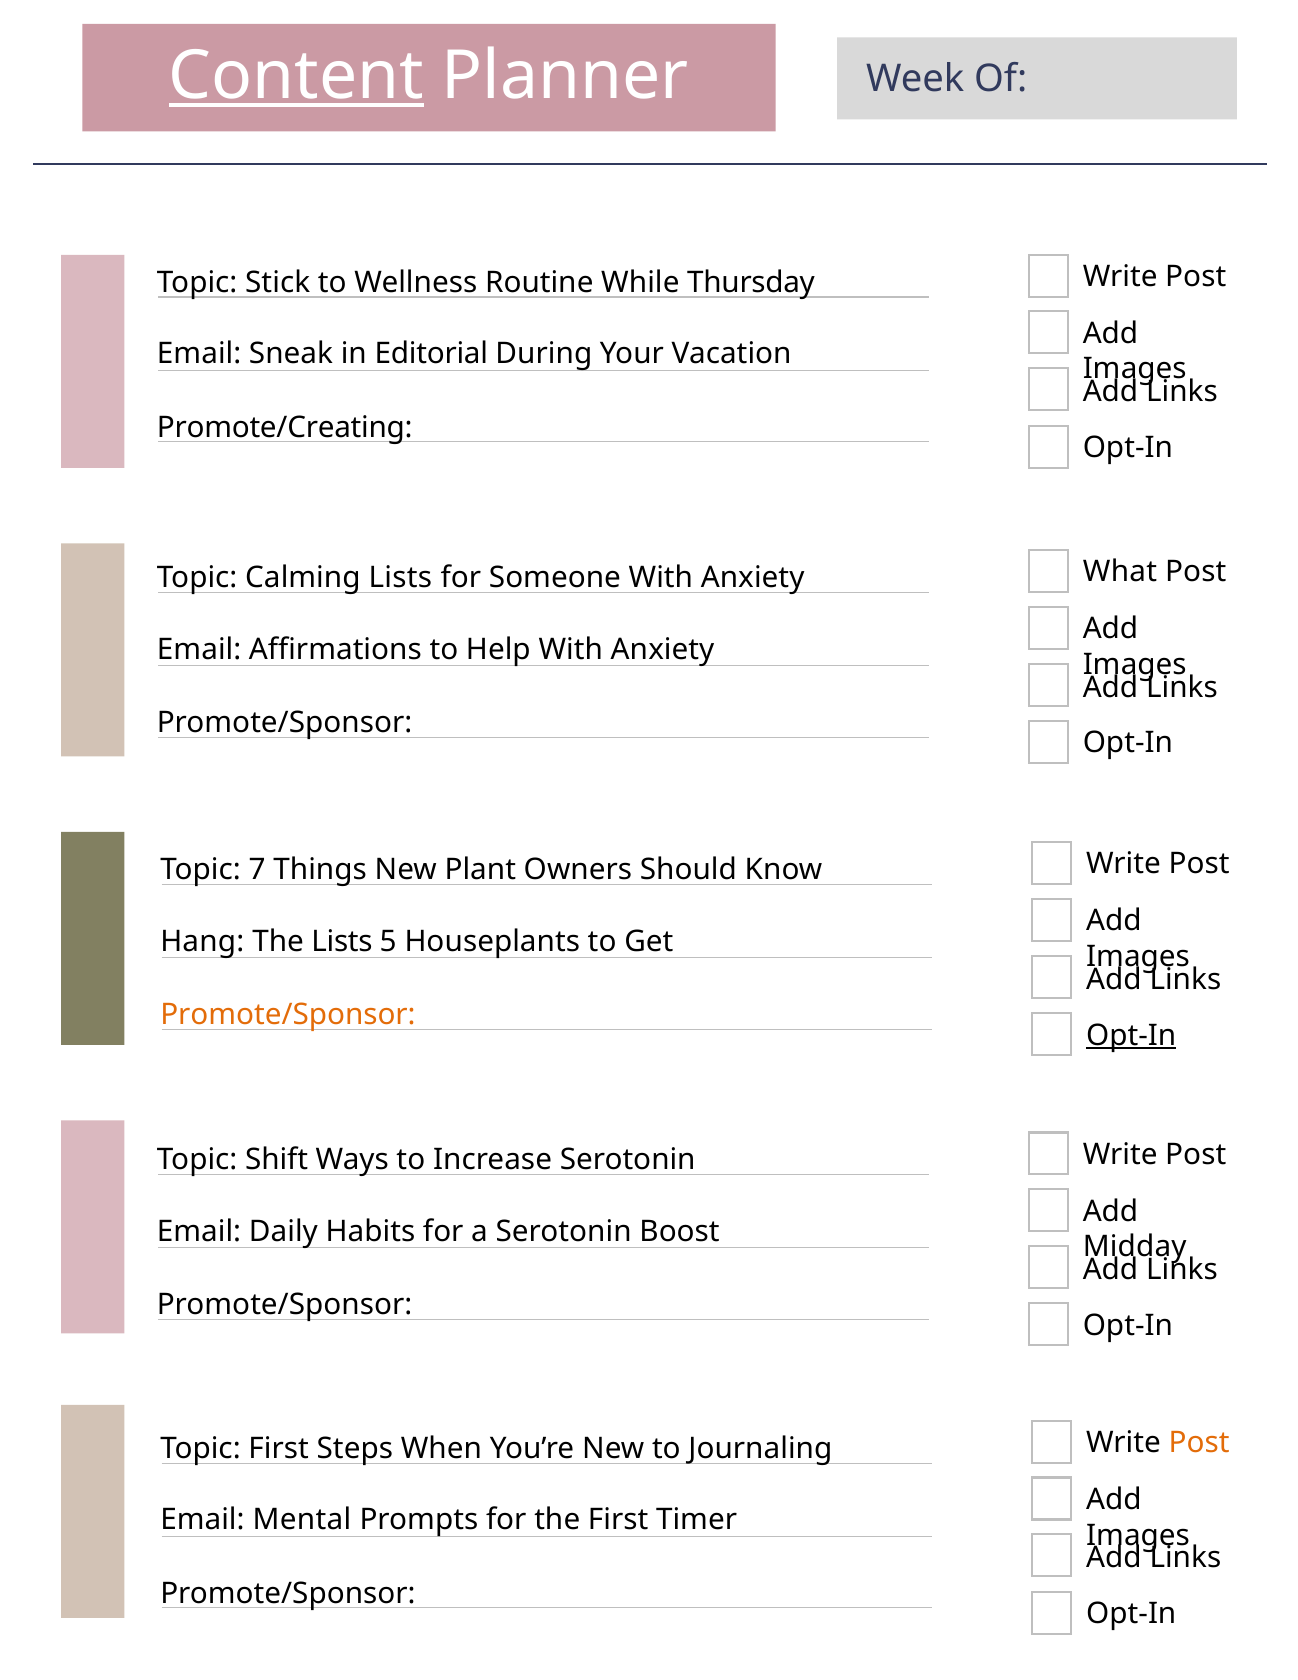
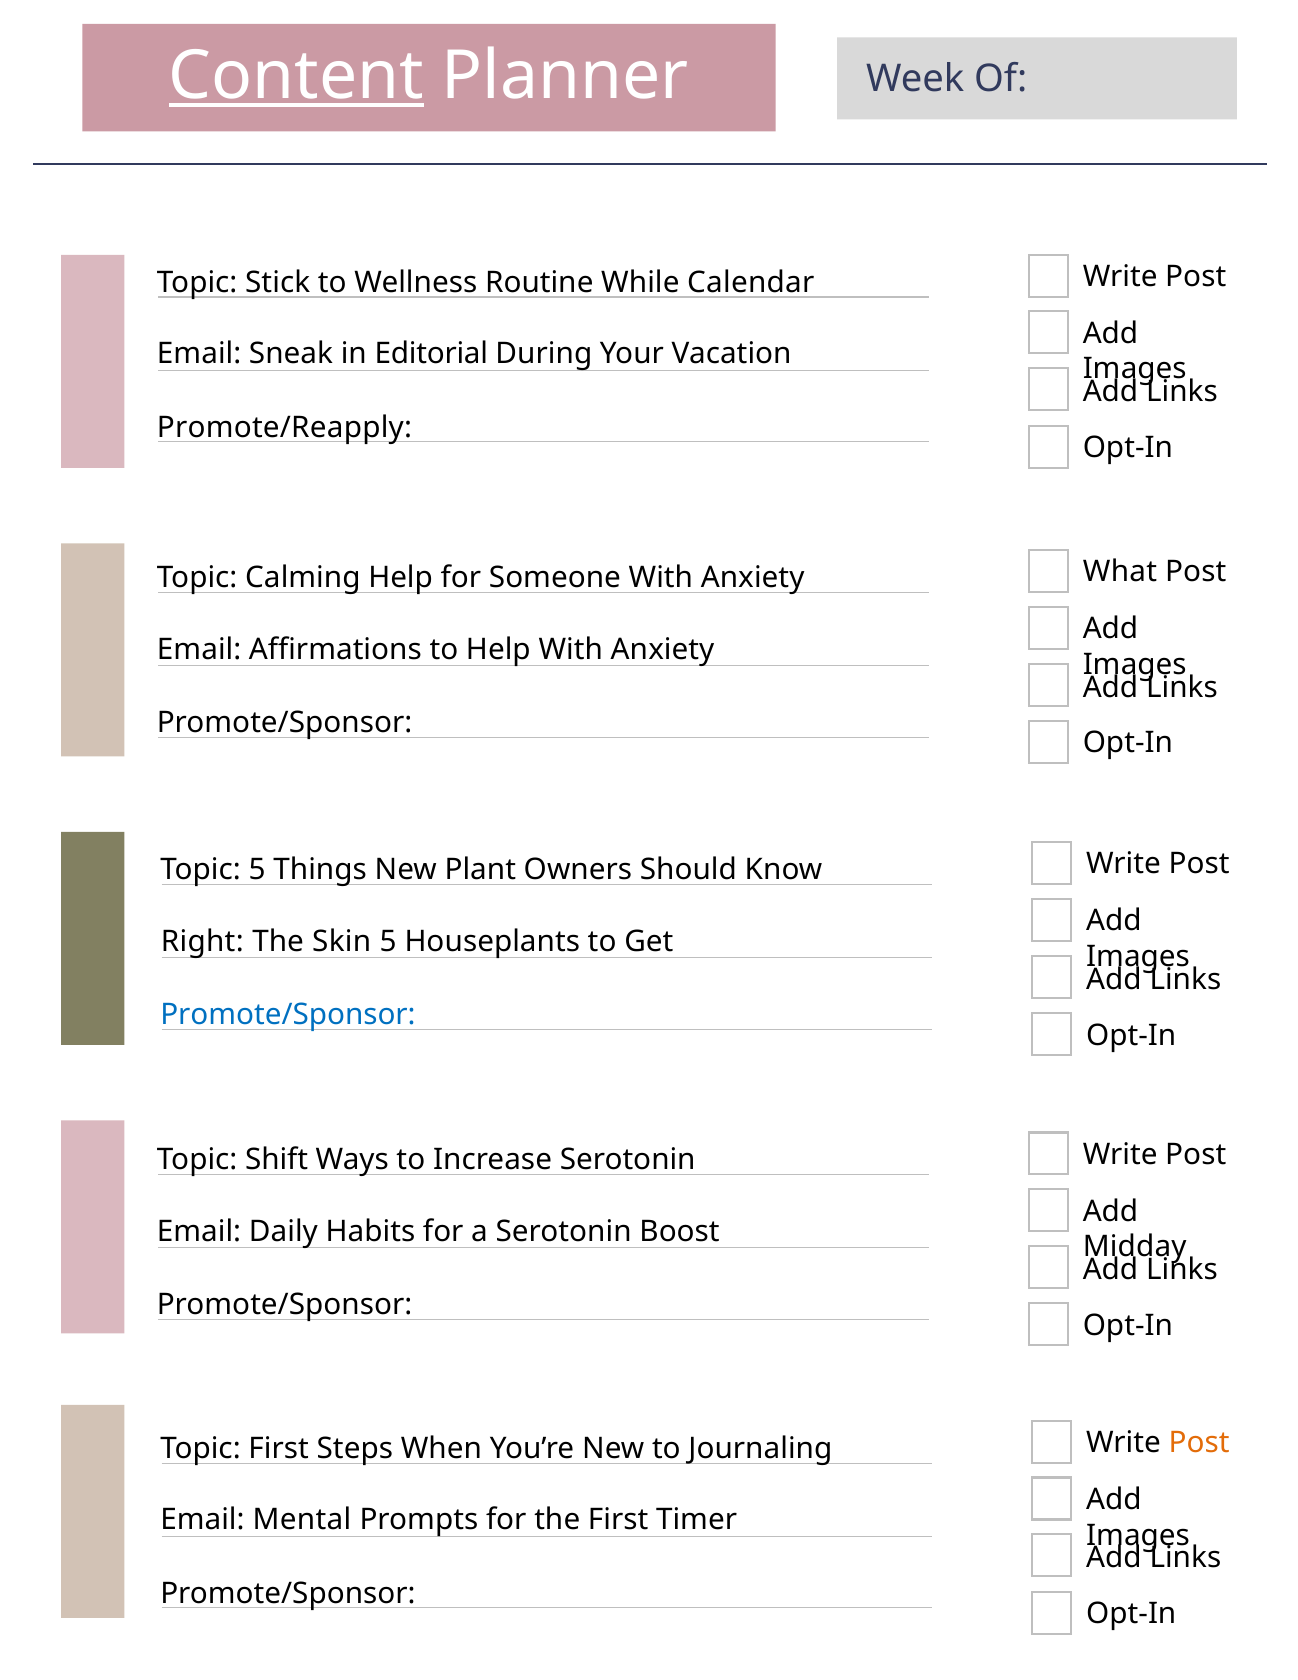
Thursday: Thursday -> Calendar
Promote/Creating: Promote/Creating -> Promote/Reapply
Calming Lists: Lists -> Help
Topic 7: 7 -> 5
Hang: Hang -> Right
The Lists: Lists -> Skin
Promote/Sponsor at (288, 1015) colour: orange -> blue
Opt-In at (1131, 1035) underline: present -> none
